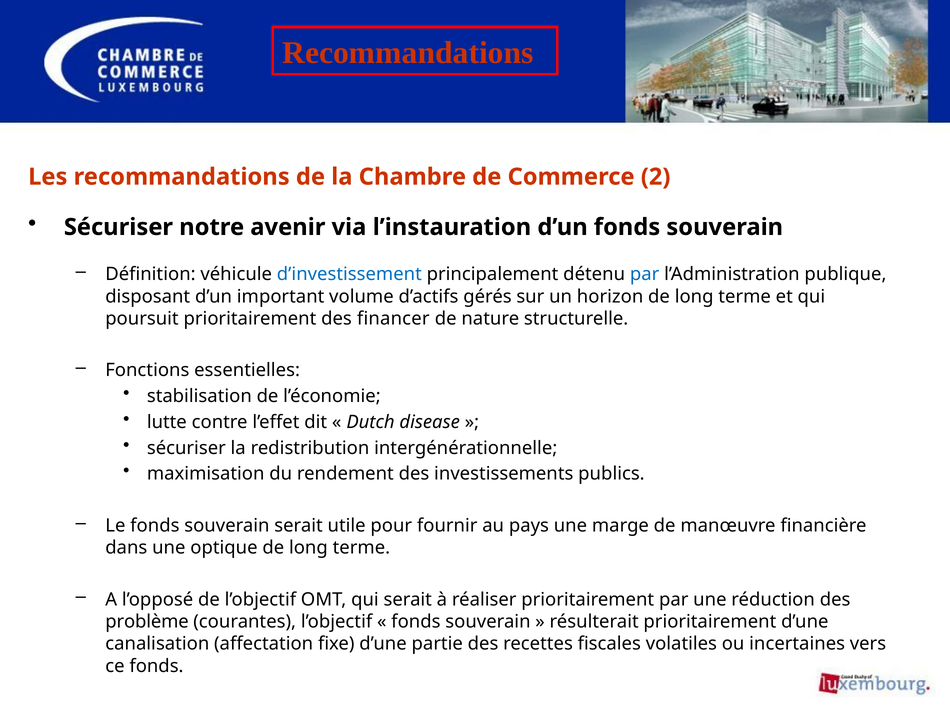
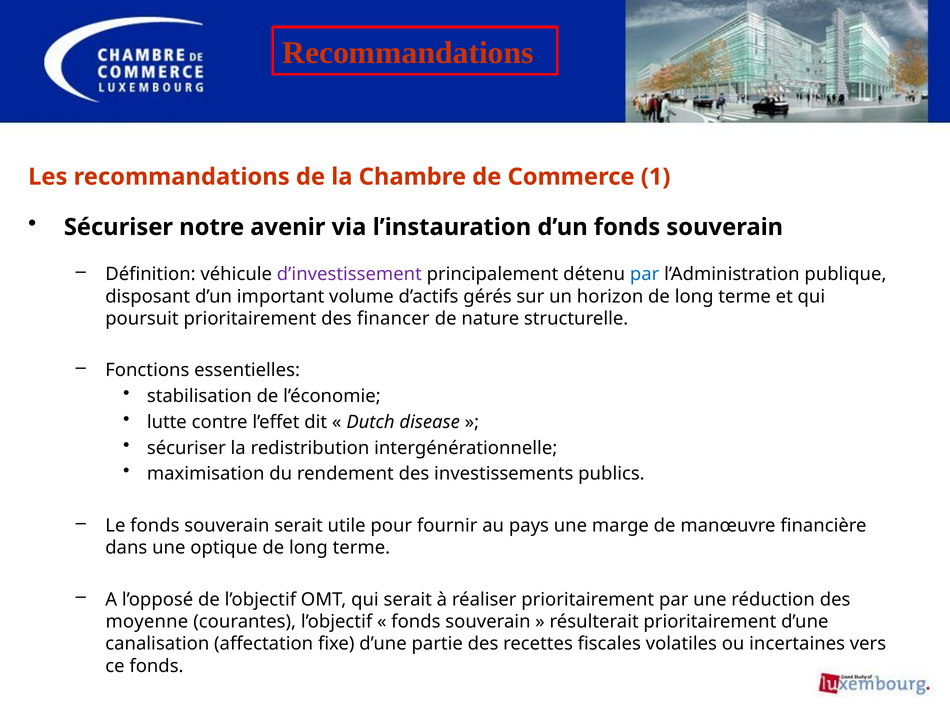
2: 2 -> 1
d’investissement colour: blue -> purple
problème: problème -> moyenne
